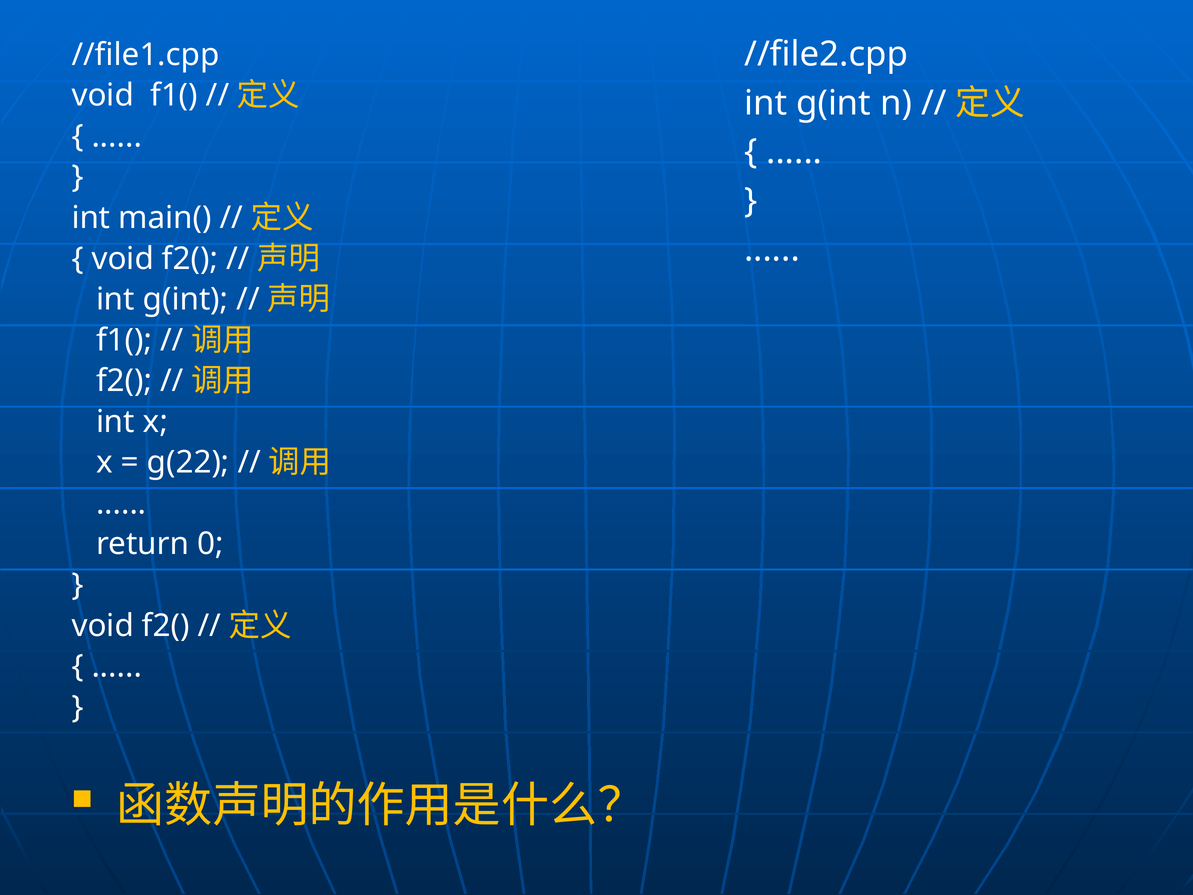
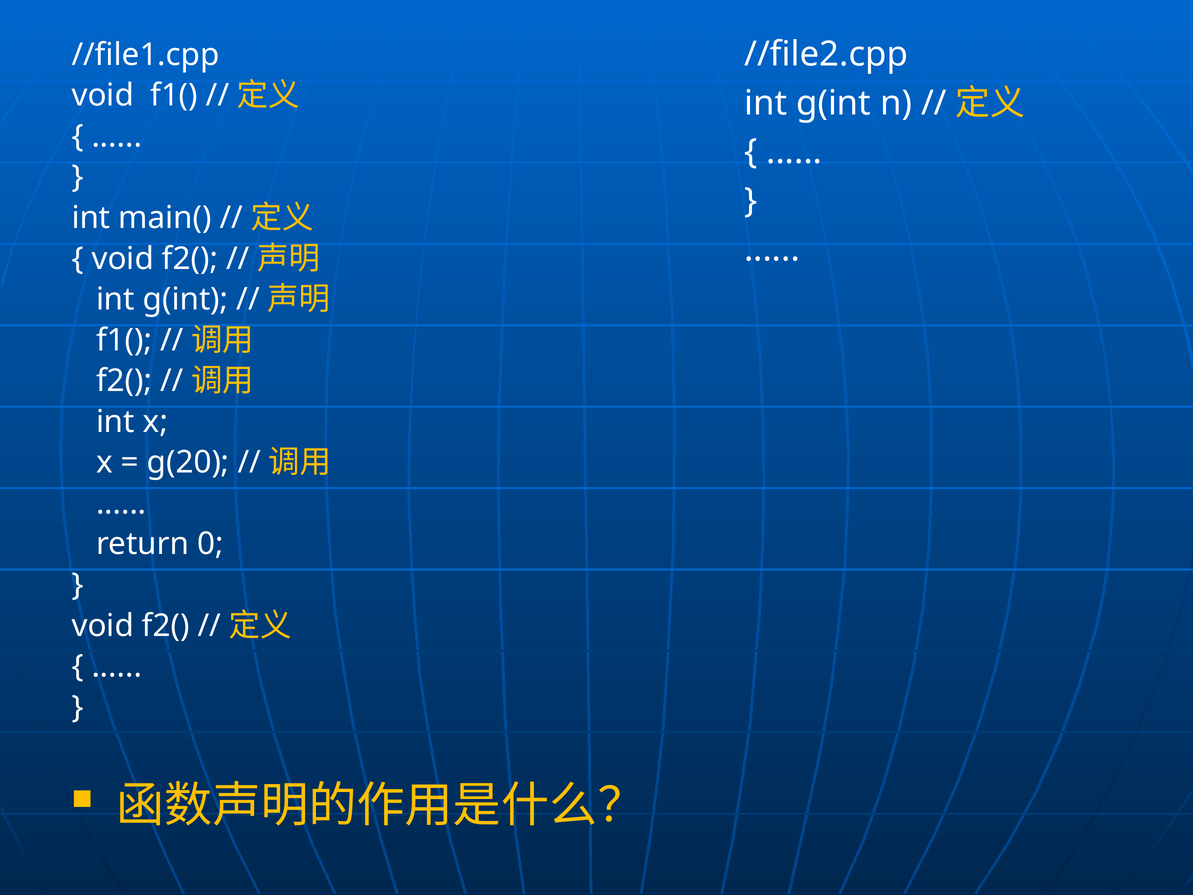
g(22: g(22 -> g(20
